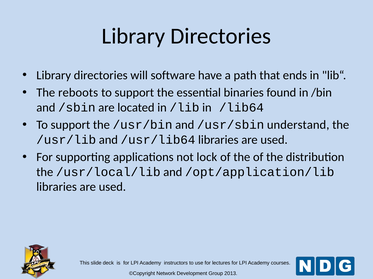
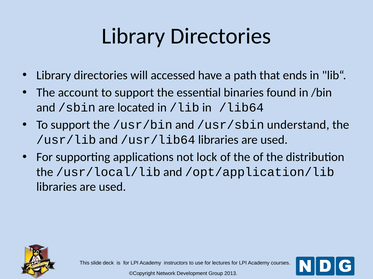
software: software -> accessed
reboots: reboots -> account
